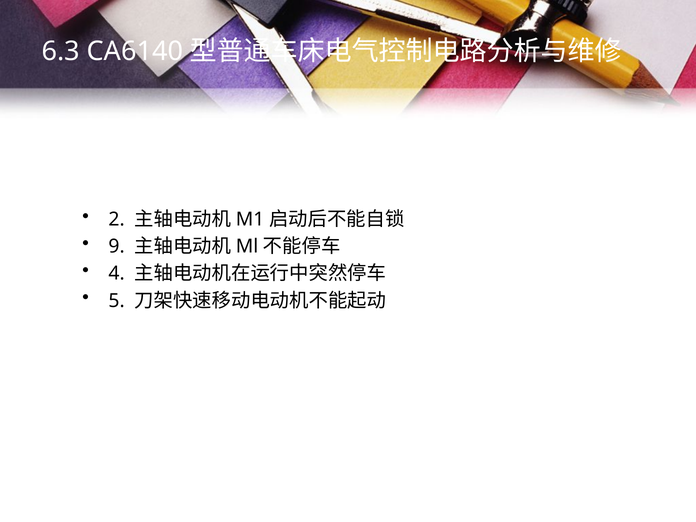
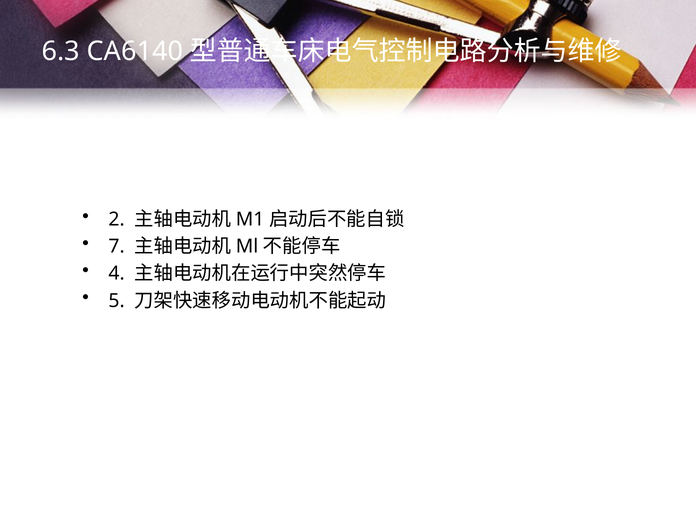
9: 9 -> 7
